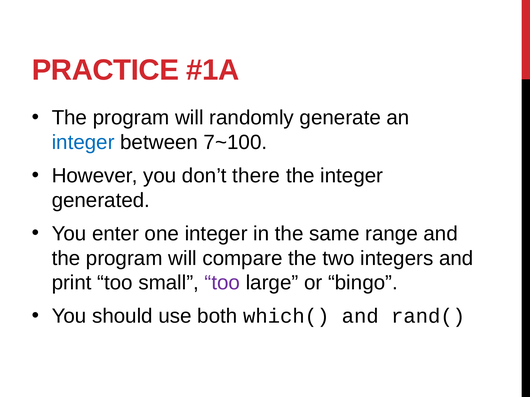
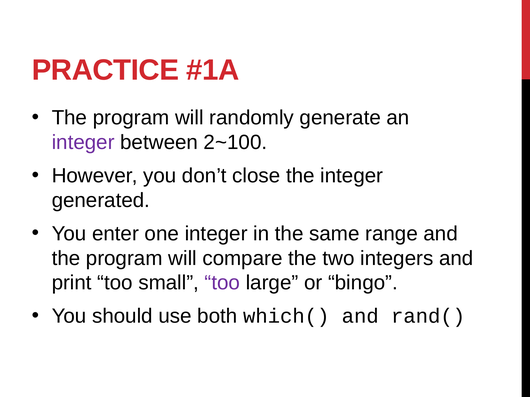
integer at (83, 143) colour: blue -> purple
7~100: 7~100 -> 2~100
there: there -> close
